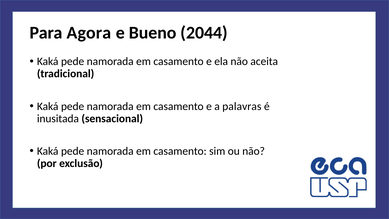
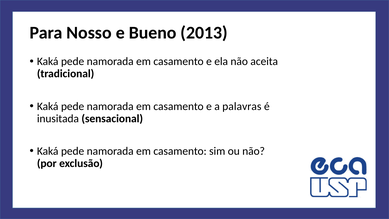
Agora: Agora -> Nosso
2044: 2044 -> 2013
